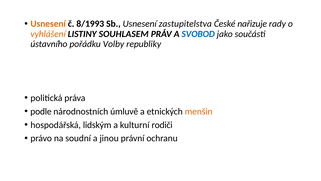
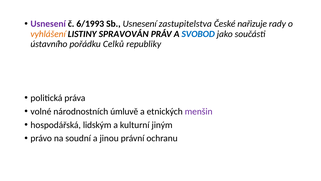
Usnesení at (48, 24) colour: orange -> purple
8/1993: 8/1993 -> 6/1993
SOUHLASEM: SOUHLASEM -> SPRAVOVÁN
Volby: Volby -> Celků
podle: podle -> volné
menšin colour: orange -> purple
rodiči: rodiči -> jiným
